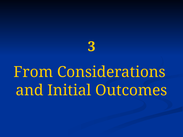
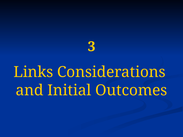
From: From -> Links
